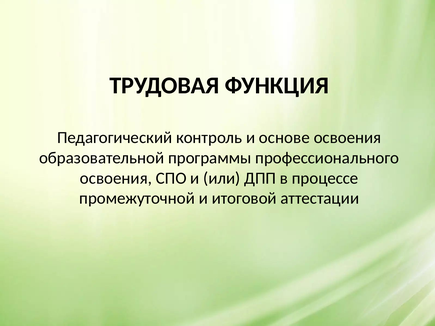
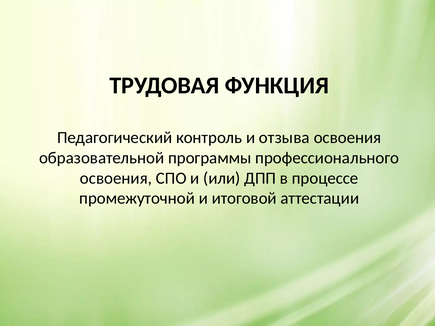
основе: основе -> отзыва
